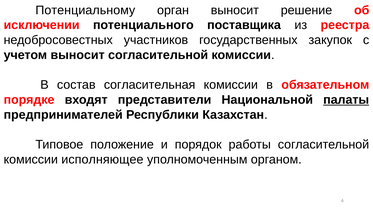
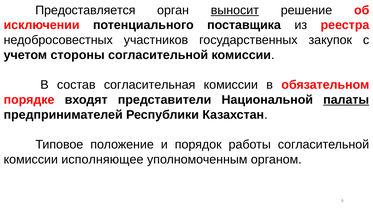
Потенциальному: Потенциальному -> Предоставляется
выносит at (235, 10) underline: none -> present
учетом выносит: выносит -> стороны
